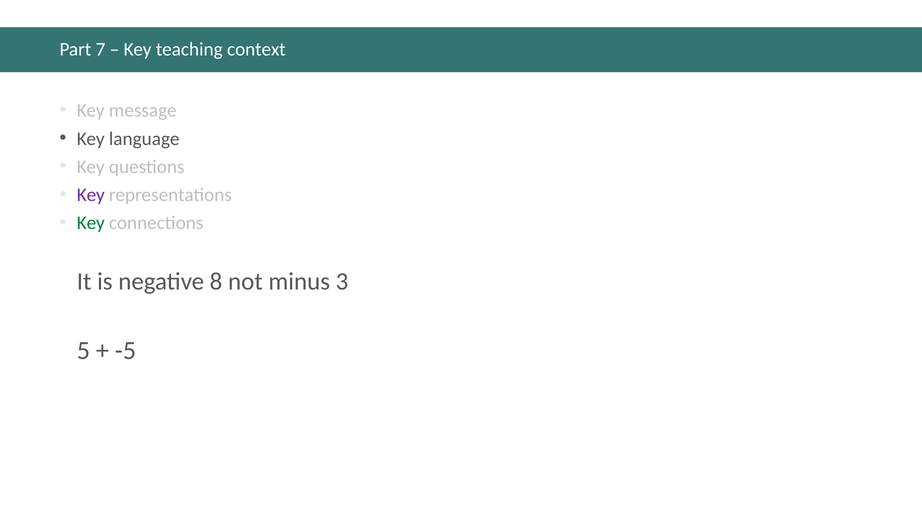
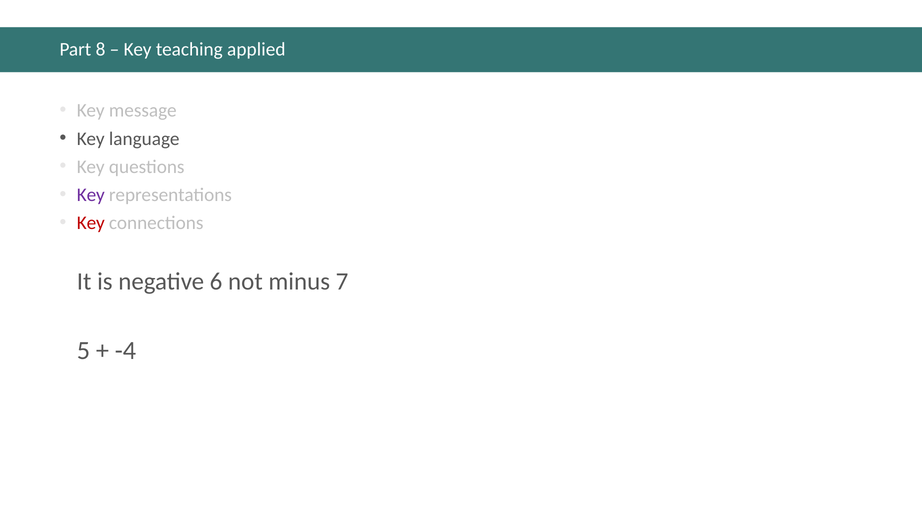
7: 7 -> 8
context: context -> applied
Key at (91, 223) colour: green -> red
8: 8 -> 6
3: 3 -> 7
-5: -5 -> -4
